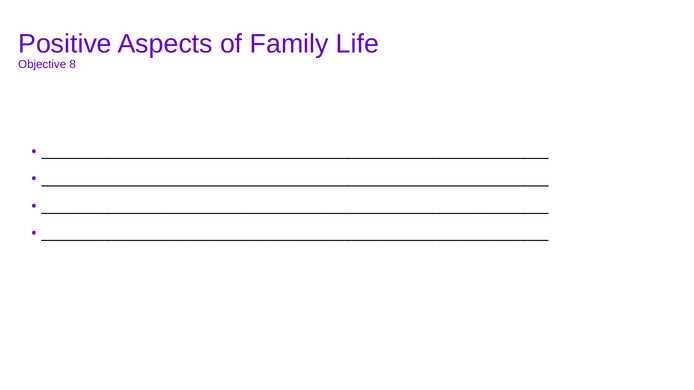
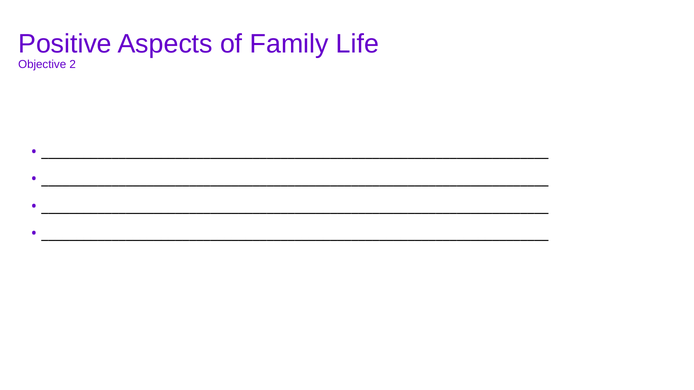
8: 8 -> 2
